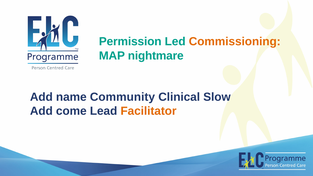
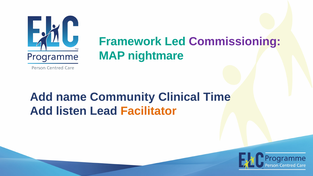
Permission: Permission -> Framework
Commissioning colour: orange -> purple
Slow: Slow -> Time
come: come -> listen
